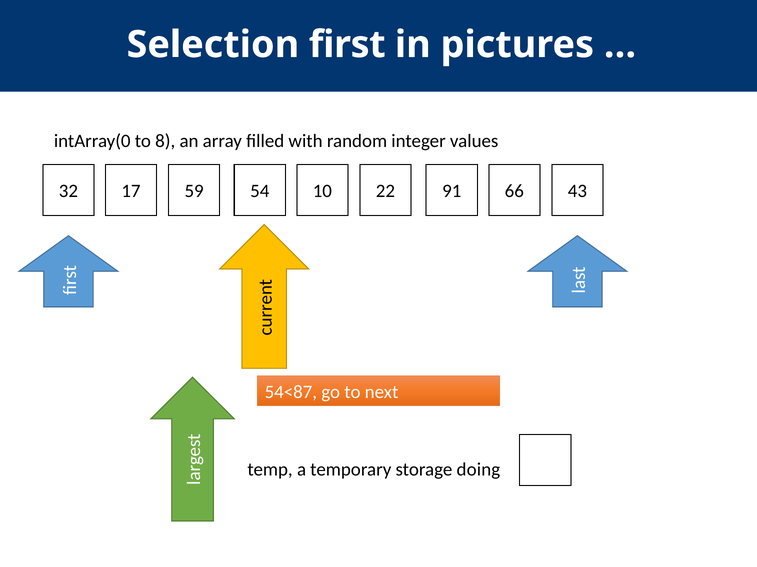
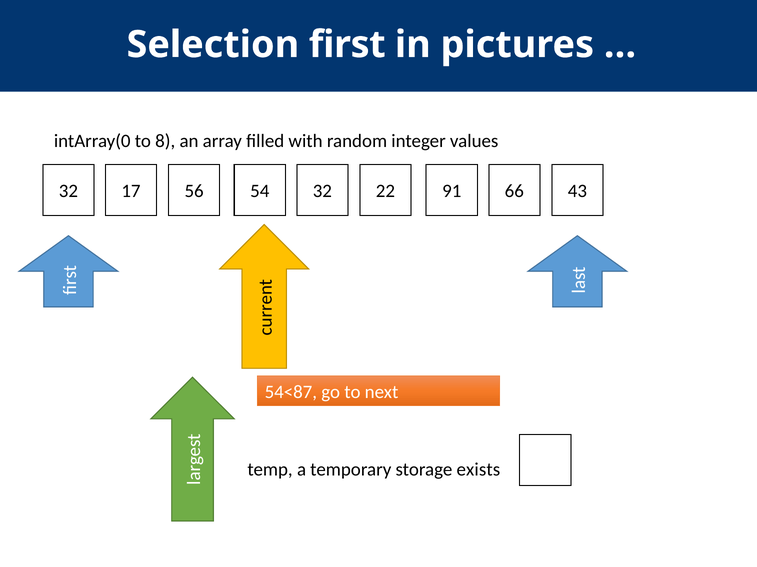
59: 59 -> 56
54 10: 10 -> 32
doing: doing -> exists
